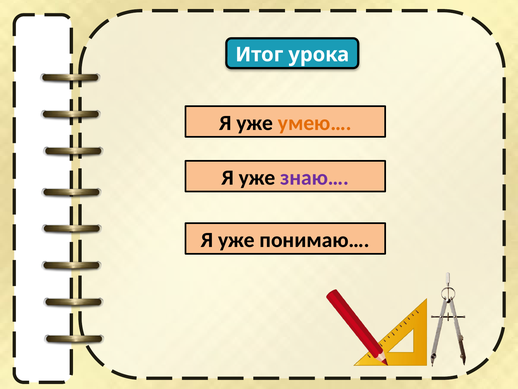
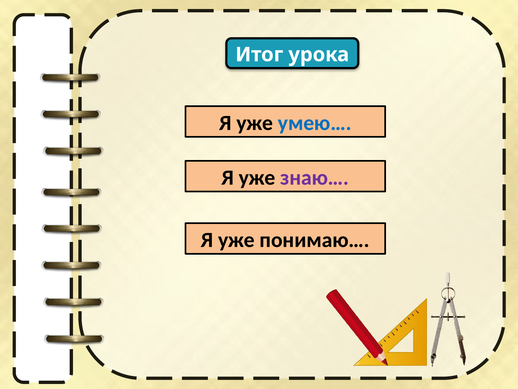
умею… colour: orange -> blue
